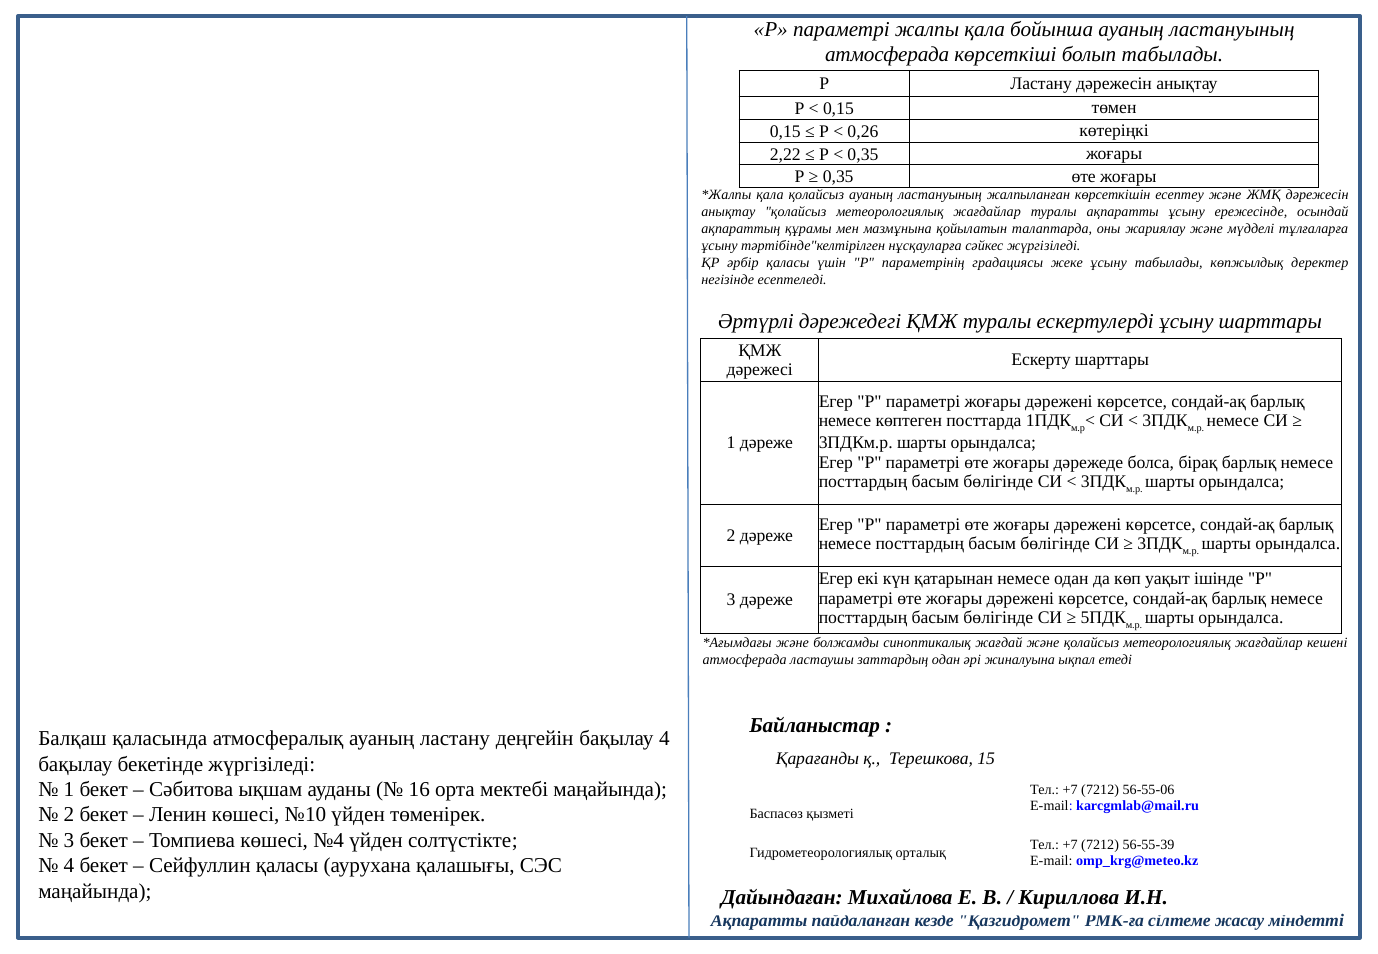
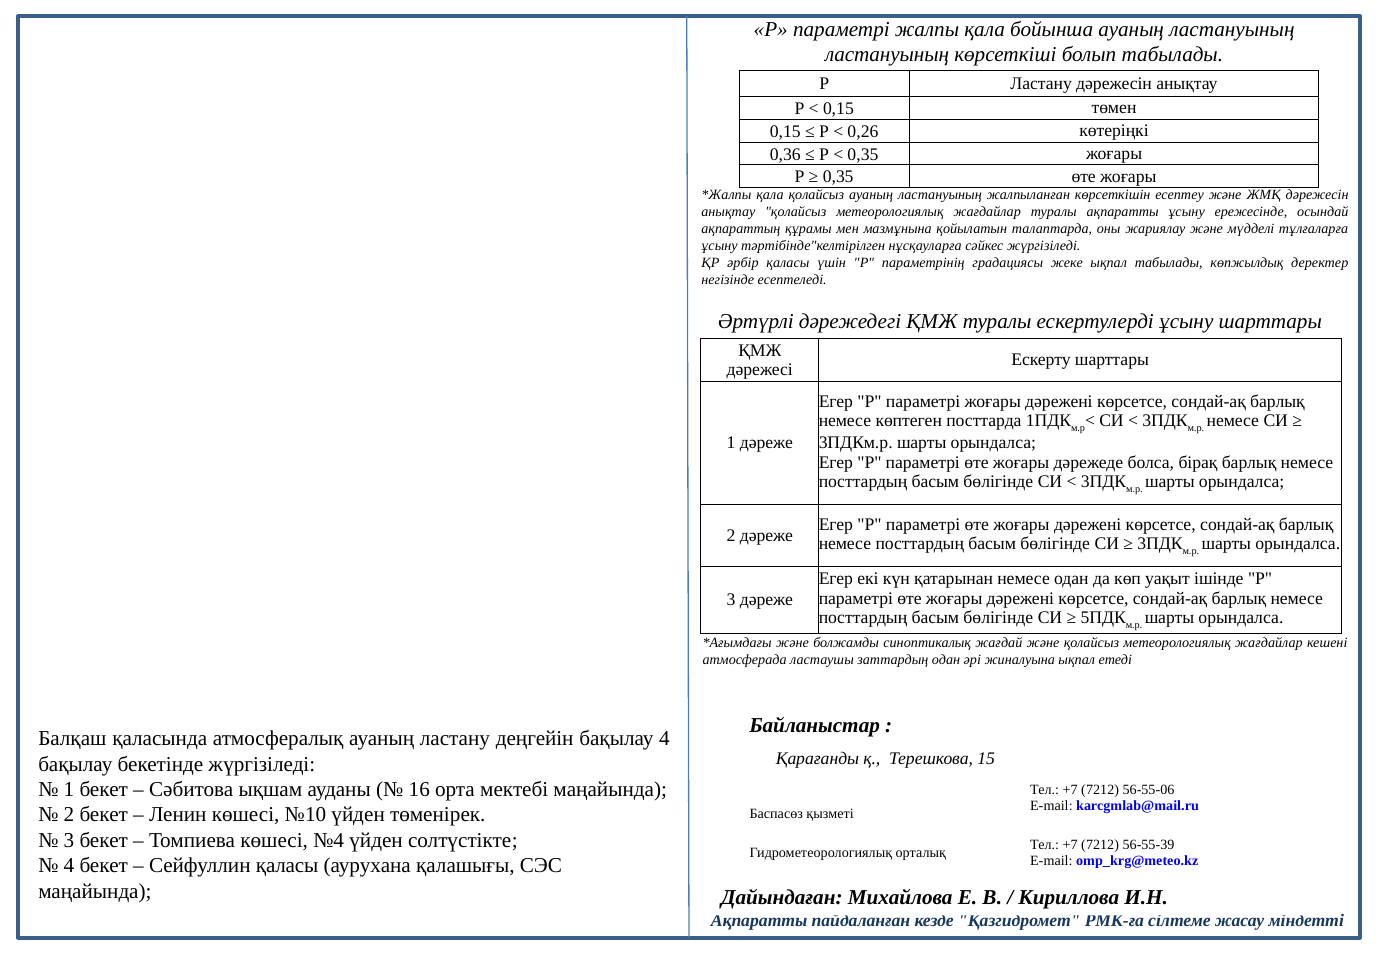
атмосферада at (887, 54): атмосферада -> ластануының
2,22: 2,22 -> 0,36
жеке ұсыну: ұсыну -> ықпал
